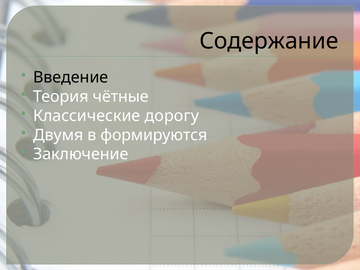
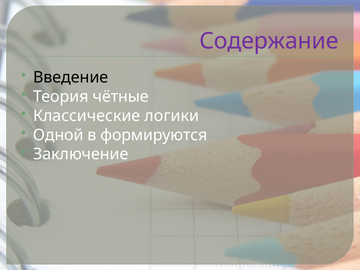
Содержание colour: black -> purple
дорогу: дорогу -> логики
Двумя: Двумя -> Одной
